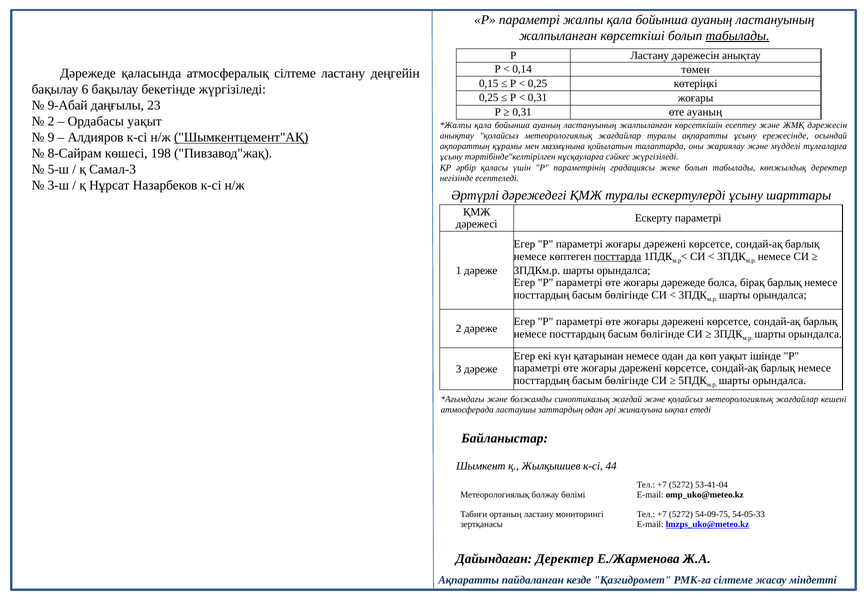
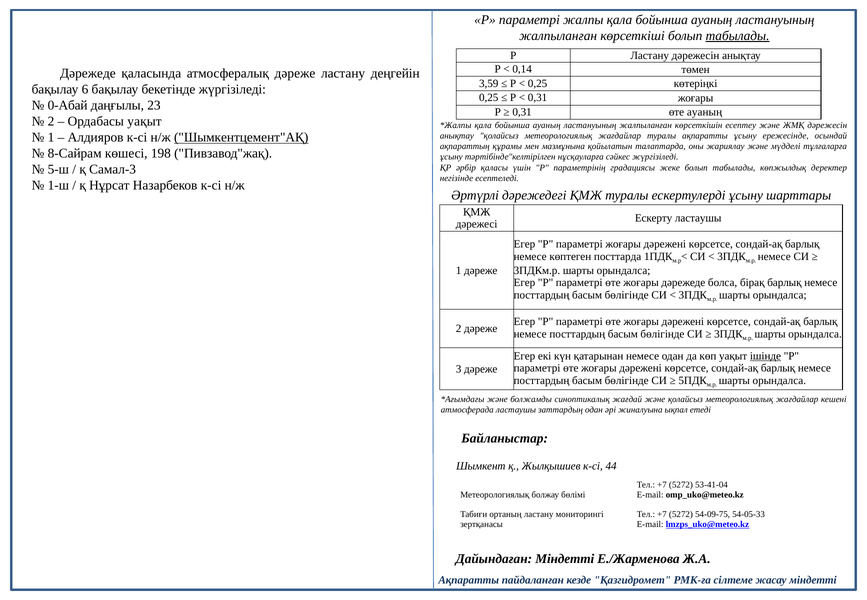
атмосфералық сілтеме: сілтеме -> дәреже
0,15: 0,15 -> 3,59
9-Абай: 9-Абай -> 0-Абай
9 at (51, 137): 9 -> 1
3-ш: 3-ш -> 1-ш
Ескерту параметрі: параметрі -> ластаушы
посттарда underline: present -> none
ішінде underline: none -> present
Дайындаған Деректер: Деректер -> Міндетті
